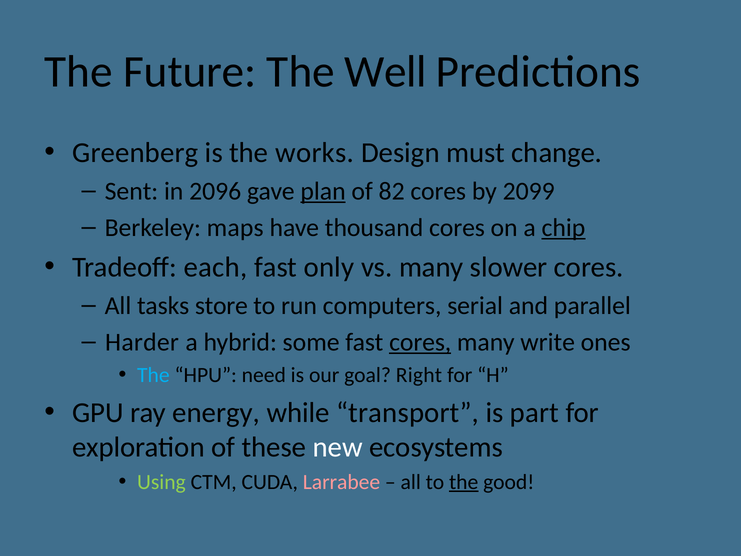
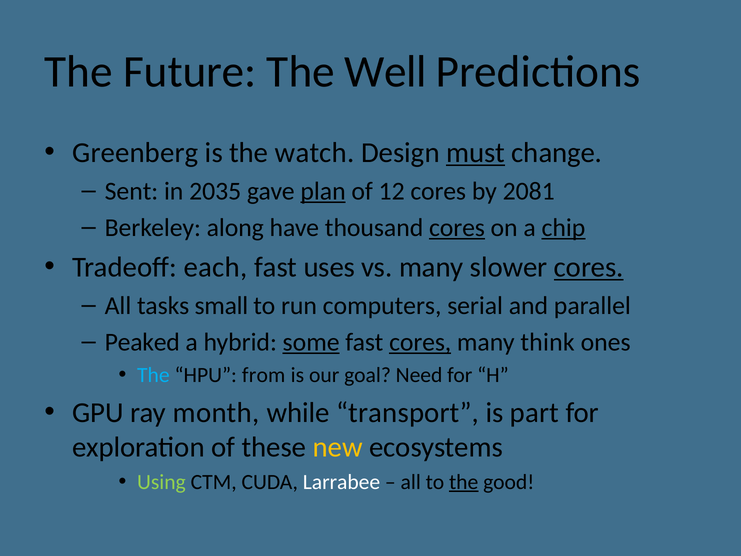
works: works -> watch
must underline: none -> present
2096: 2096 -> 2035
82: 82 -> 12
2099: 2099 -> 2081
maps: maps -> along
cores at (457, 228) underline: none -> present
only: only -> uses
cores at (589, 267) underline: none -> present
store: store -> small
Harder: Harder -> Peaked
some underline: none -> present
write: write -> think
need: need -> from
Right: Right -> Need
energy: energy -> month
new colour: white -> yellow
Larrabee colour: pink -> white
